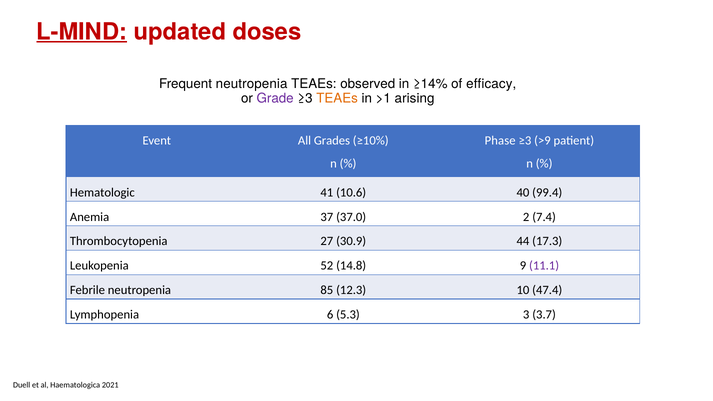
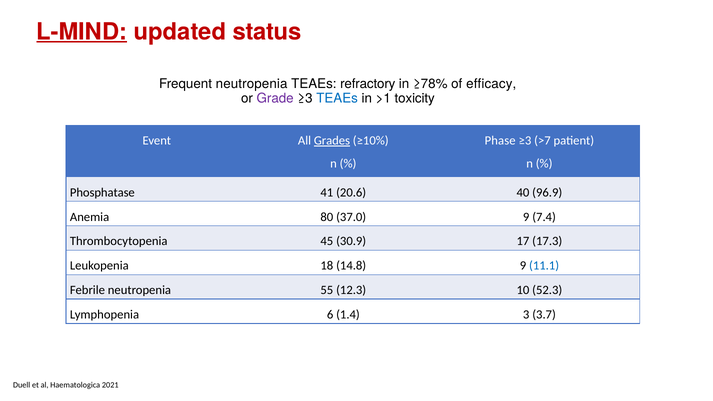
doses: doses -> status
observed: observed -> refractory
≥14%: ≥14% -> ≥78%
TEAEs at (337, 98) colour: orange -> blue
arising: arising -> toxicity
Grades underline: none -> present
>9: >9 -> >7
Hematologic: Hematologic -> Phosphatase
10.6: 10.6 -> 20.6
99.4: 99.4 -> 96.9
37: 37 -> 80
37.0 2: 2 -> 9
27: 27 -> 45
44: 44 -> 17
52: 52 -> 18
11.1 colour: purple -> blue
85: 85 -> 55
47.4: 47.4 -> 52.3
5.3: 5.3 -> 1.4
